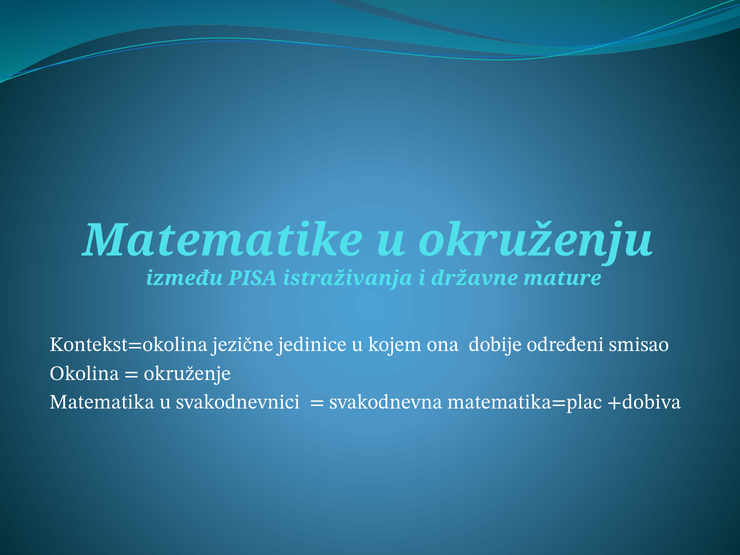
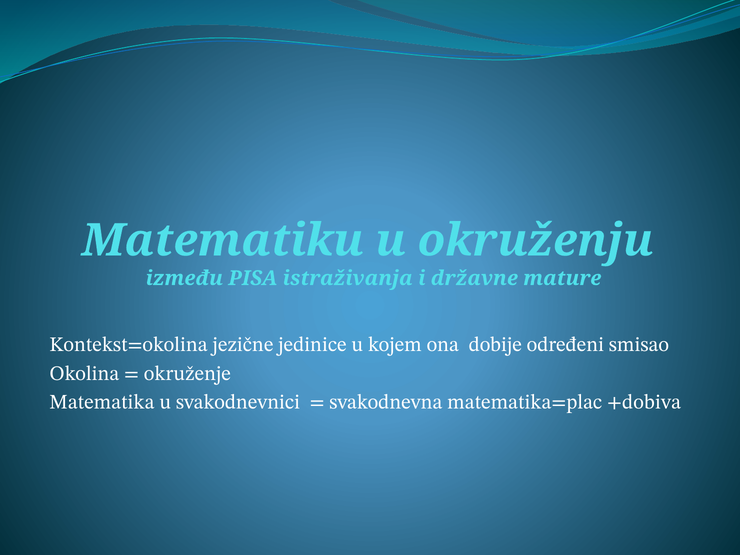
Matematike: Matematike -> Matematiku
